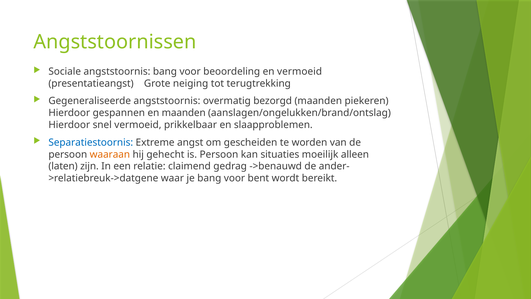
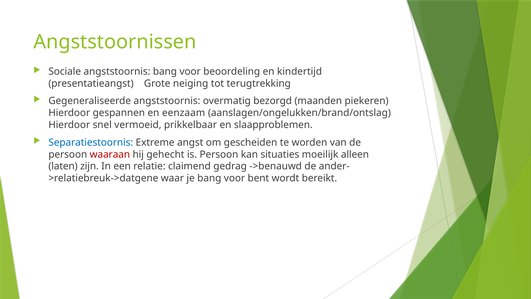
en vermoeid: vermoeid -> kindertijd
en maanden: maanden -> eenzaam
waaraan colour: orange -> red
